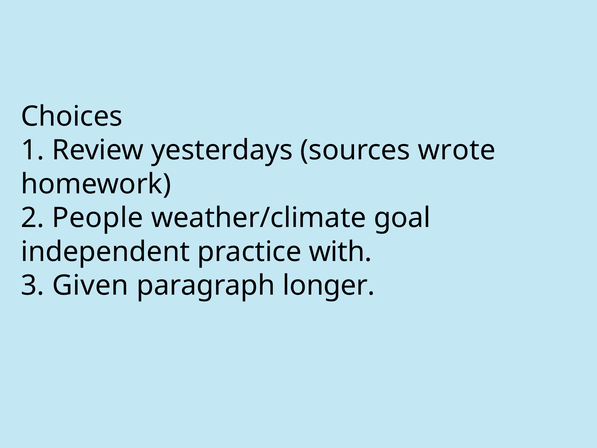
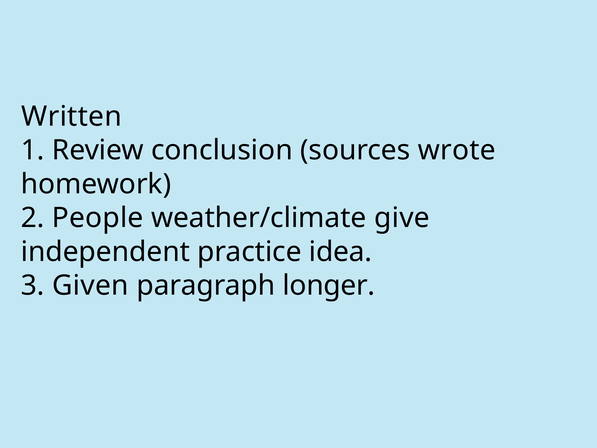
Choices: Choices -> Written
yesterdays: yesterdays -> conclusion
goal: goal -> give
with: with -> idea
